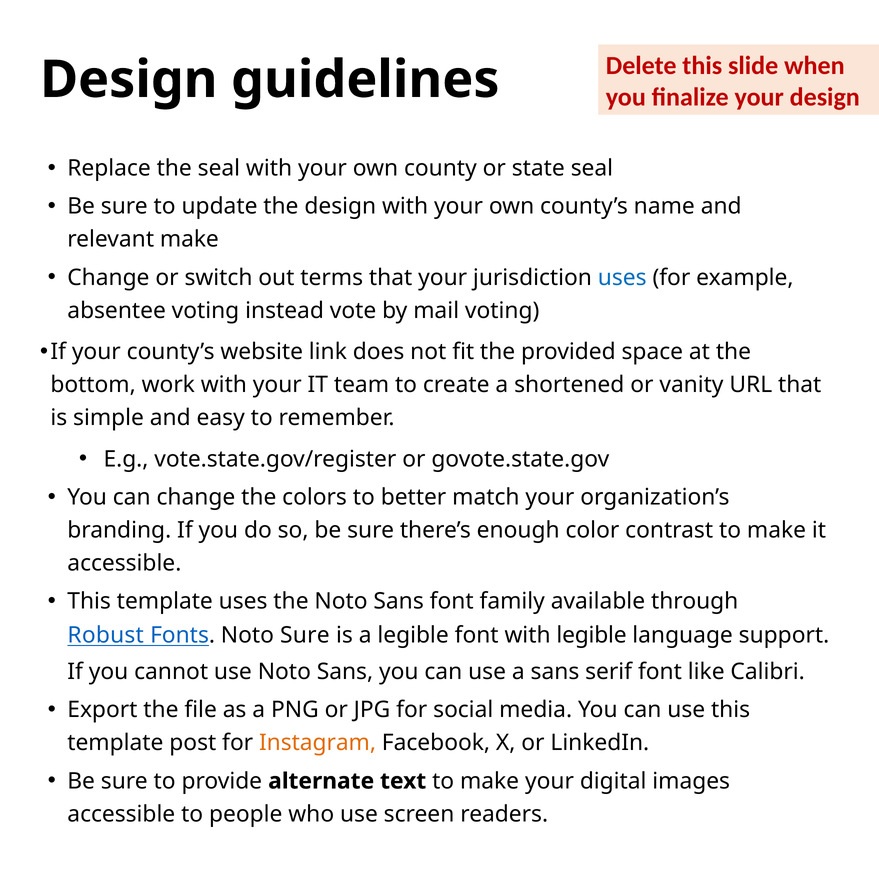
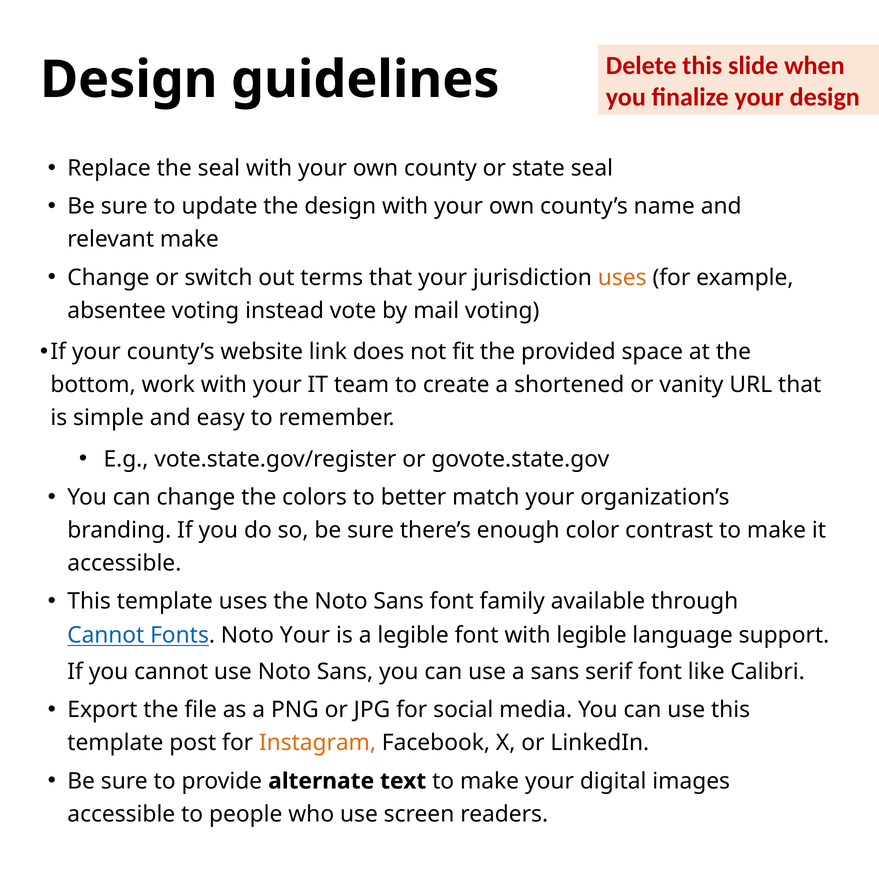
uses at (622, 278) colour: blue -> orange
Robust at (106, 635): Robust -> Cannot
Noto Sure: Sure -> Your
